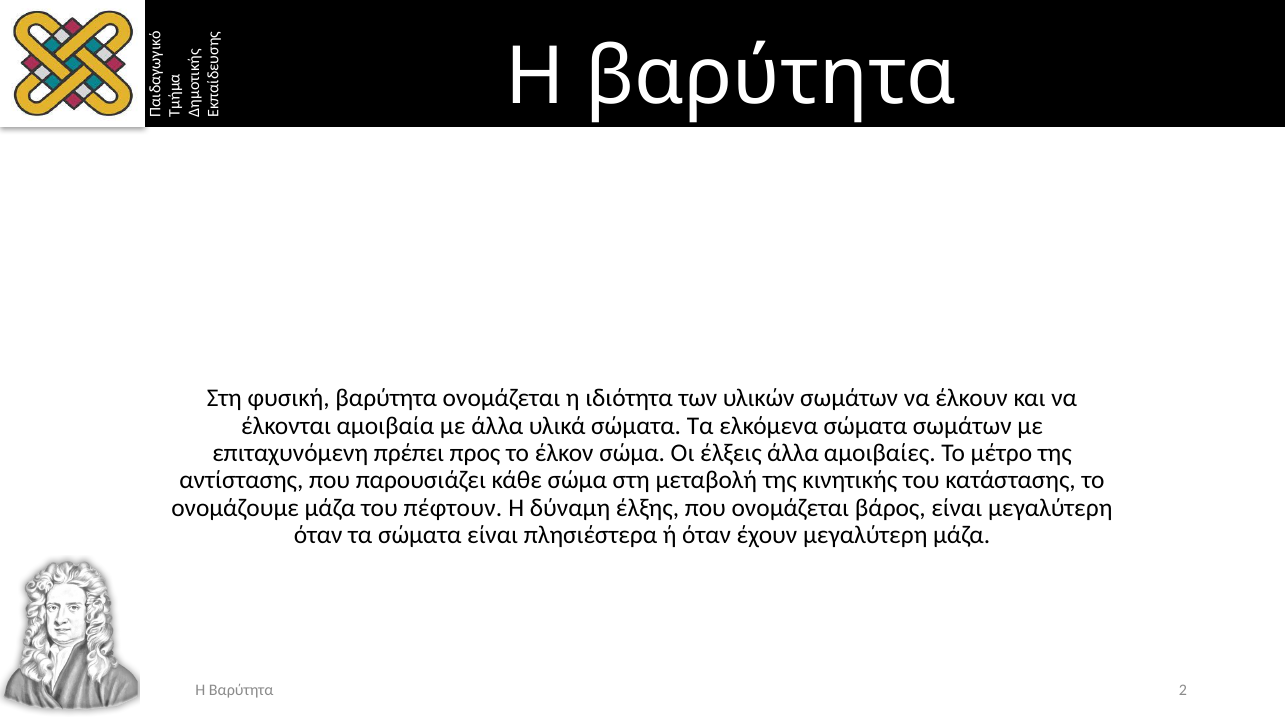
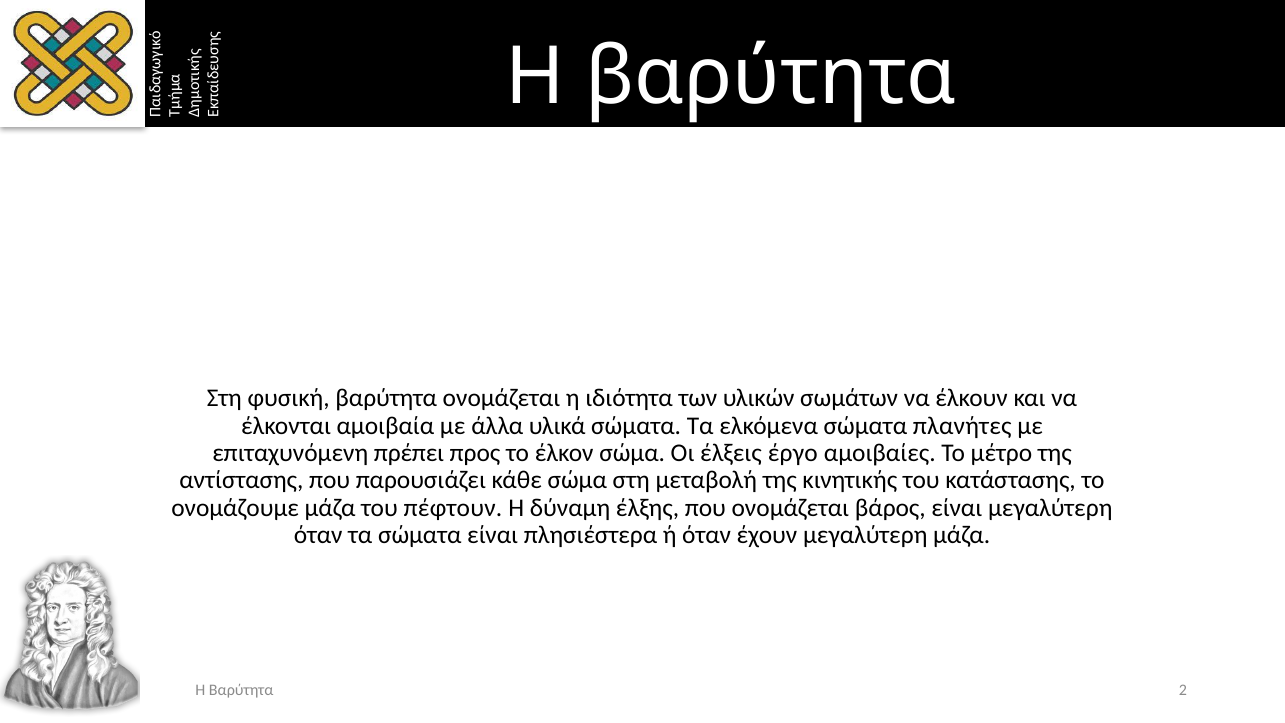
σώματα σωμάτων: σωμάτων -> πλανήτες
έλξεις άλλα: άλλα -> έργο
